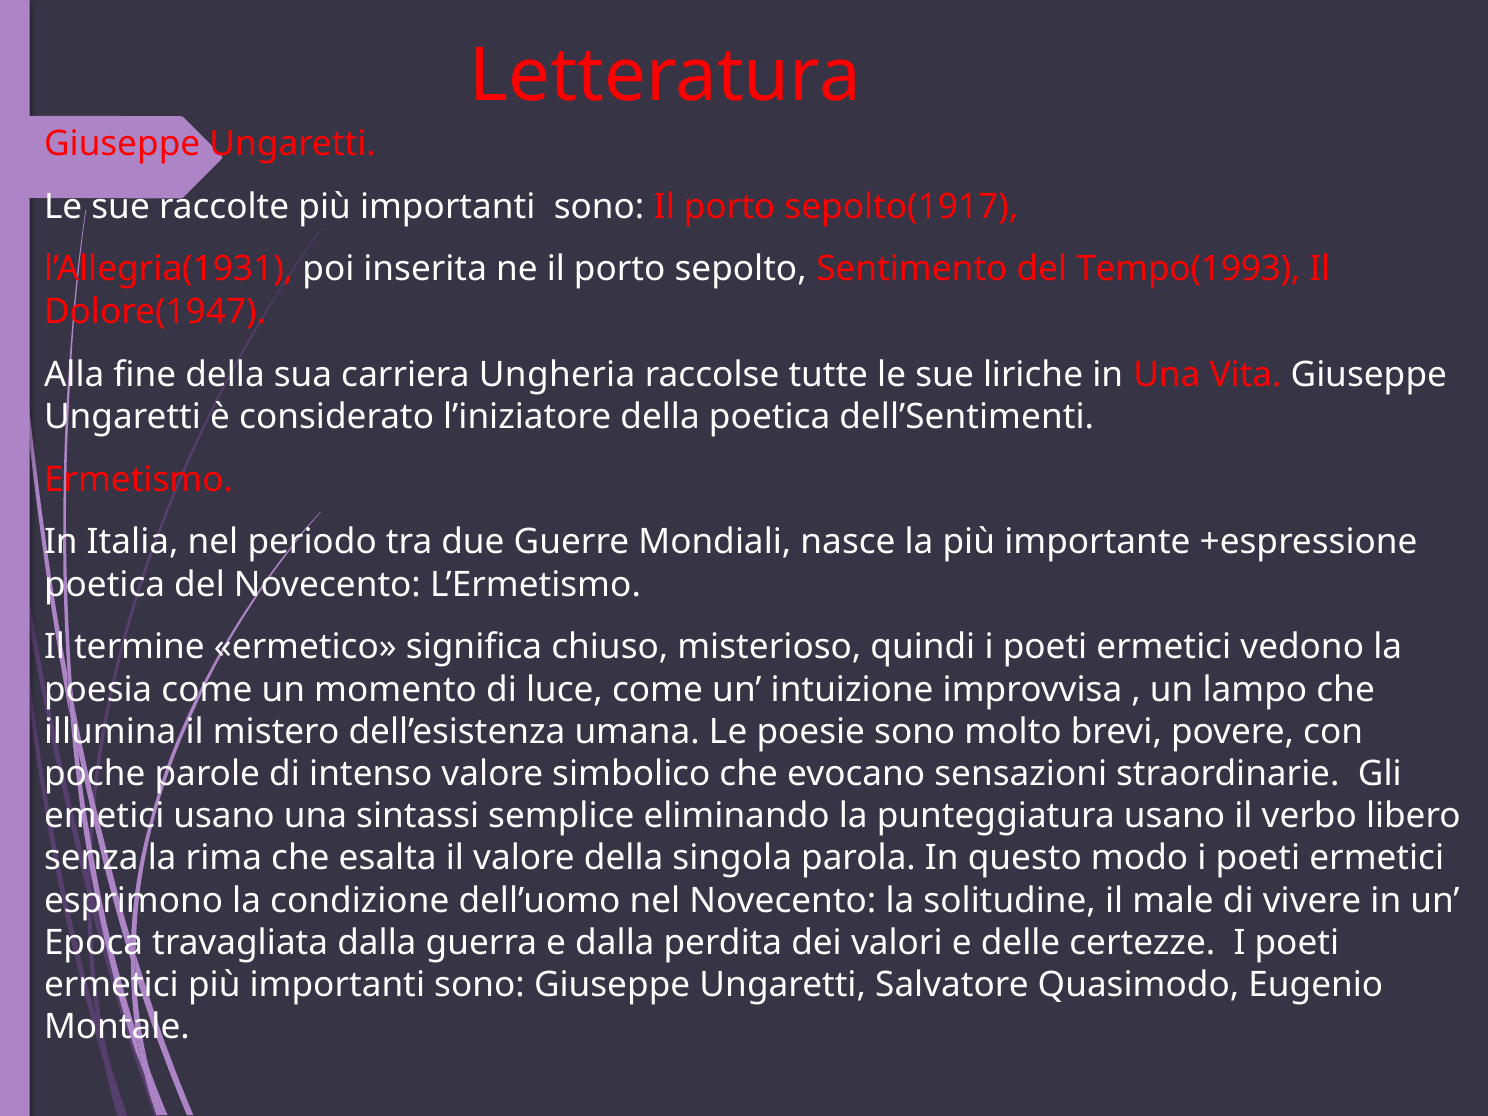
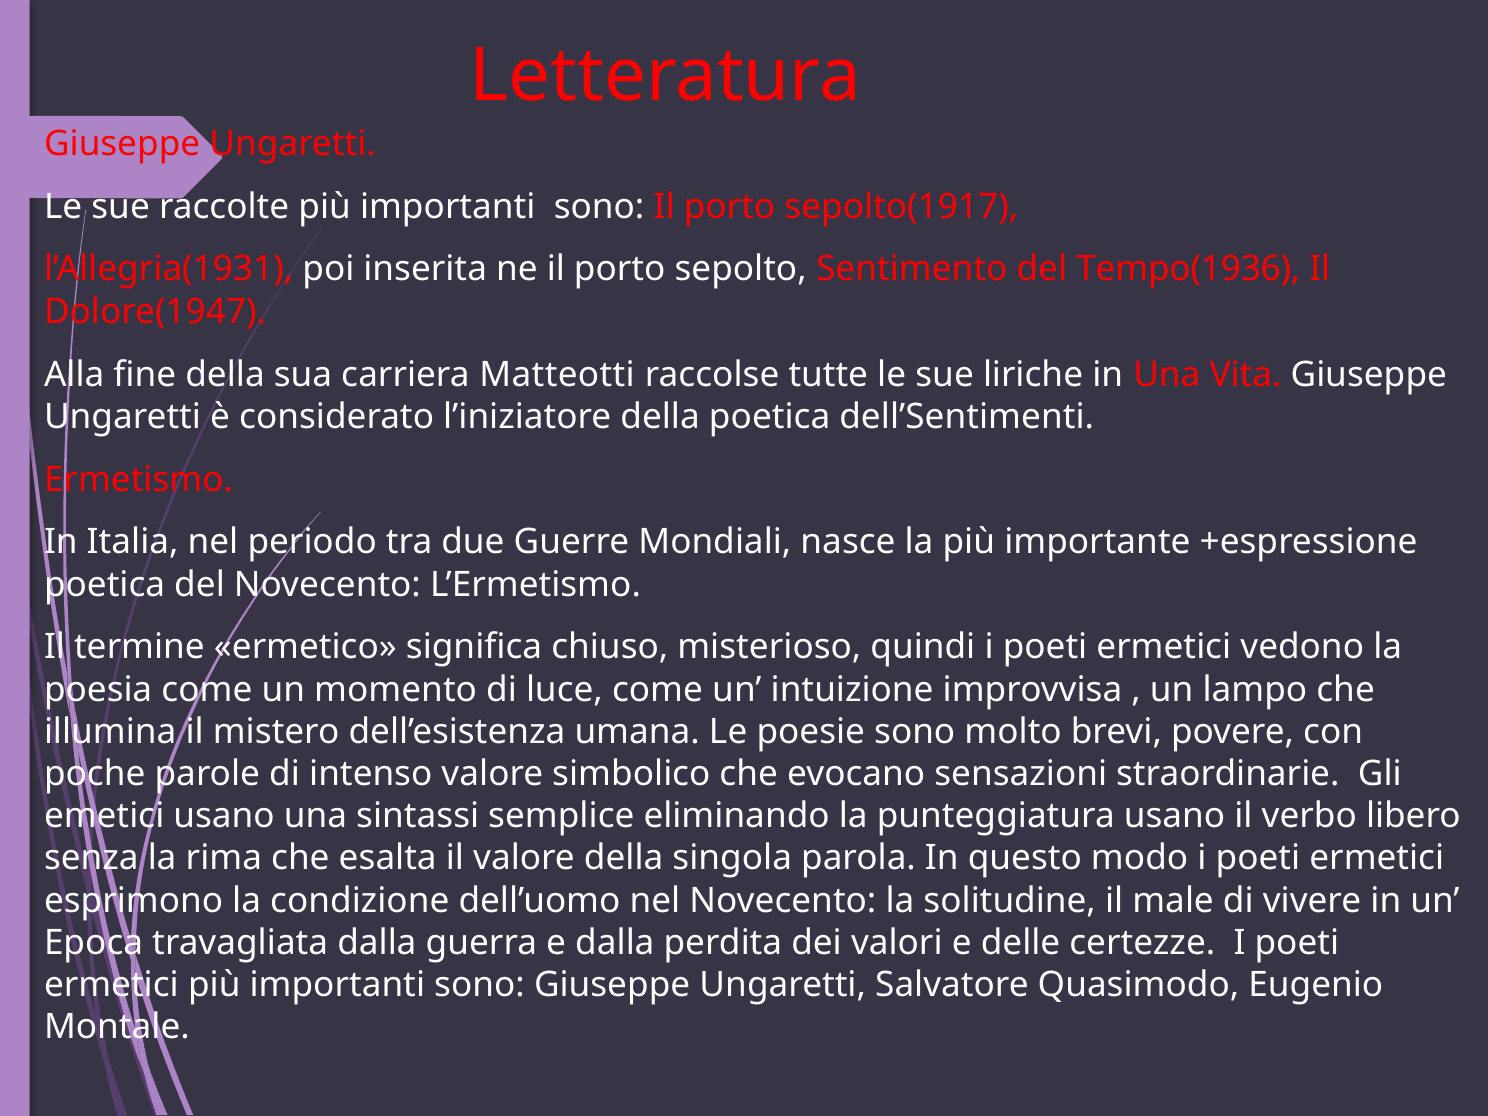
Tempo(1993: Tempo(1993 -> Tempo(1936
Ungheria: Ungheria -> Matteotti
